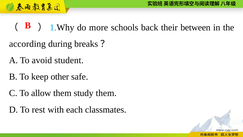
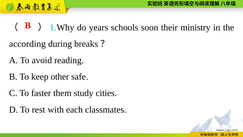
more: more -> years
back: back -> soon
between: between -> ministry
student: student -> reading
allow: allow -> faster
study them: them -> cities
